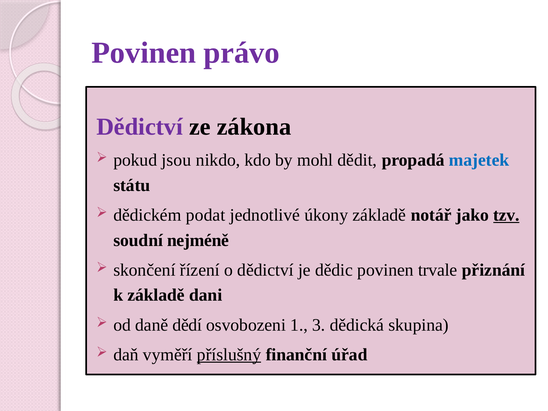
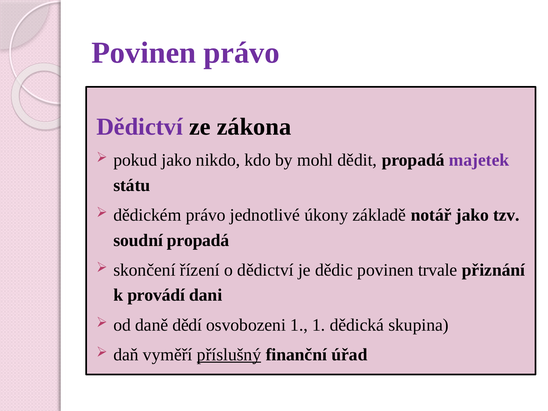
pokud jsou: jsou -> jako
majetek colour: blue -> purple
dědickém podat: podat -> právo
tzv underline: present -> none
soudní nejméně: nejméně -> propadá
k základě: základě -> provádí
1 3: 3 -> 1
